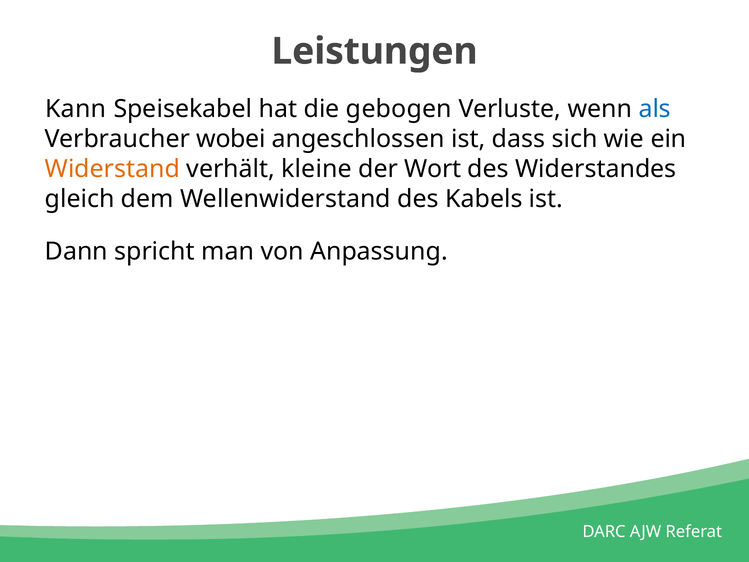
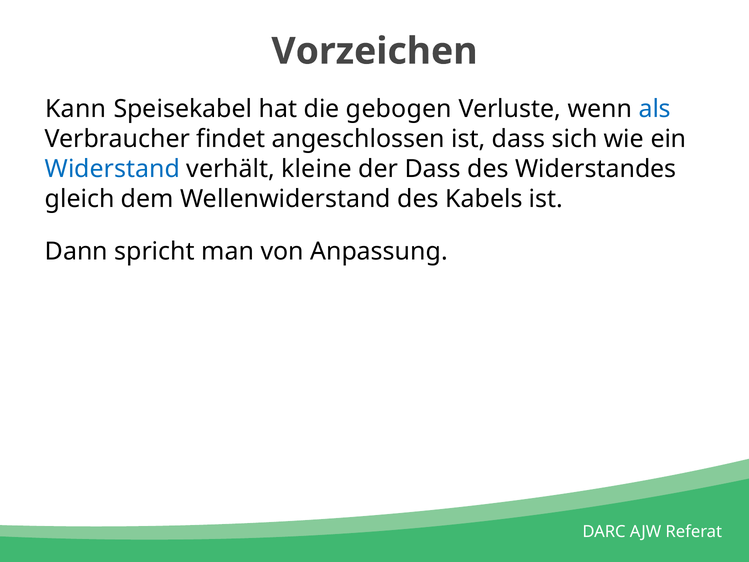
Leistungen: Leistungen -> Vorzeichen
wobei: wobei -> findet
Widerstand colour: orange -> blue
der Wort: Wort -> Dass
